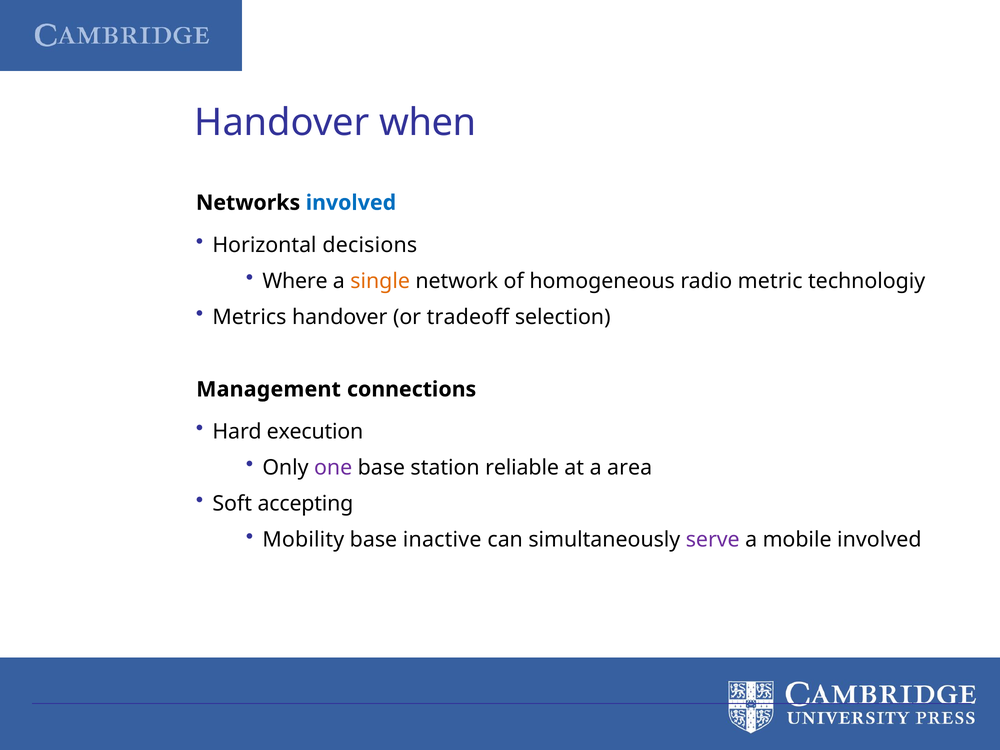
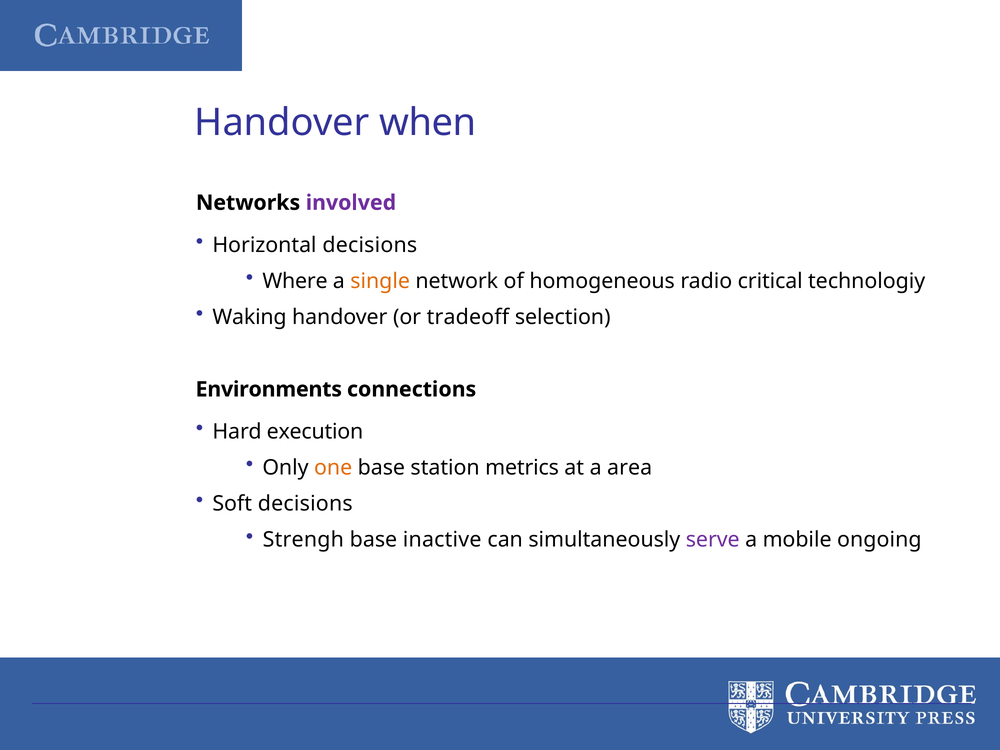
involved at (351, 203) colour: blue -> purple
metric: metric -> critical
Metrics: Metrics -> Waking
Management: Management -> Environments
one colour: purple -> orange
reliable: reliable -> metrics
Soft accepting: accepting -> decisions
Mobility: Mobility -> Strengh
mobile involved: involved -> ongoing
